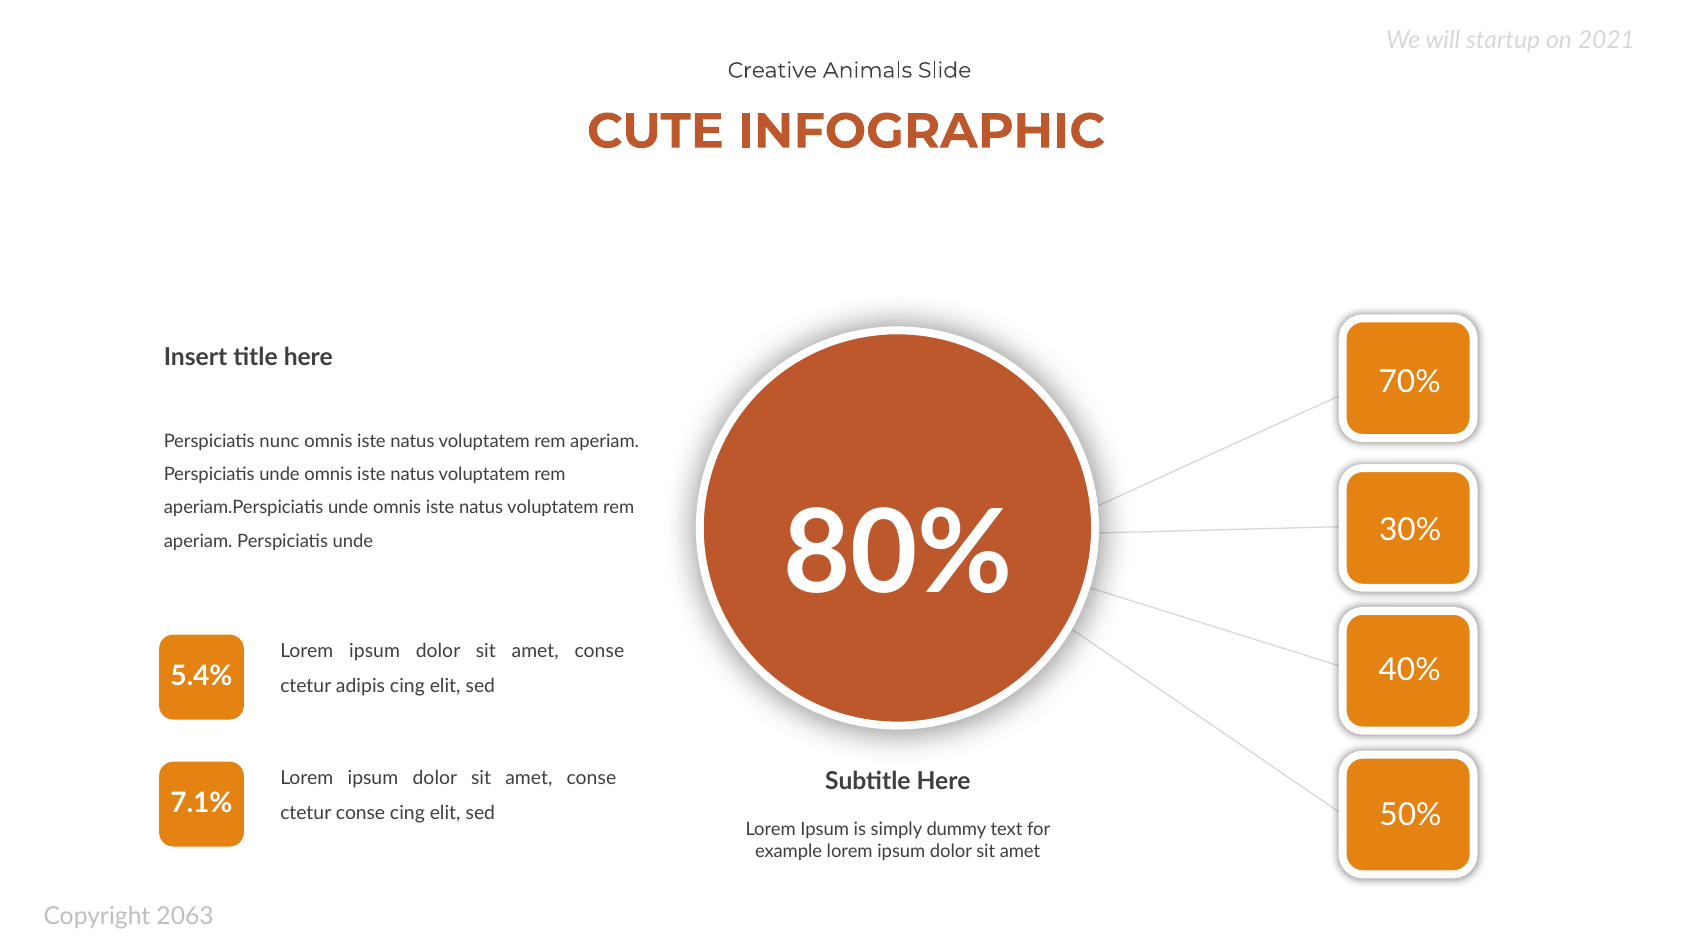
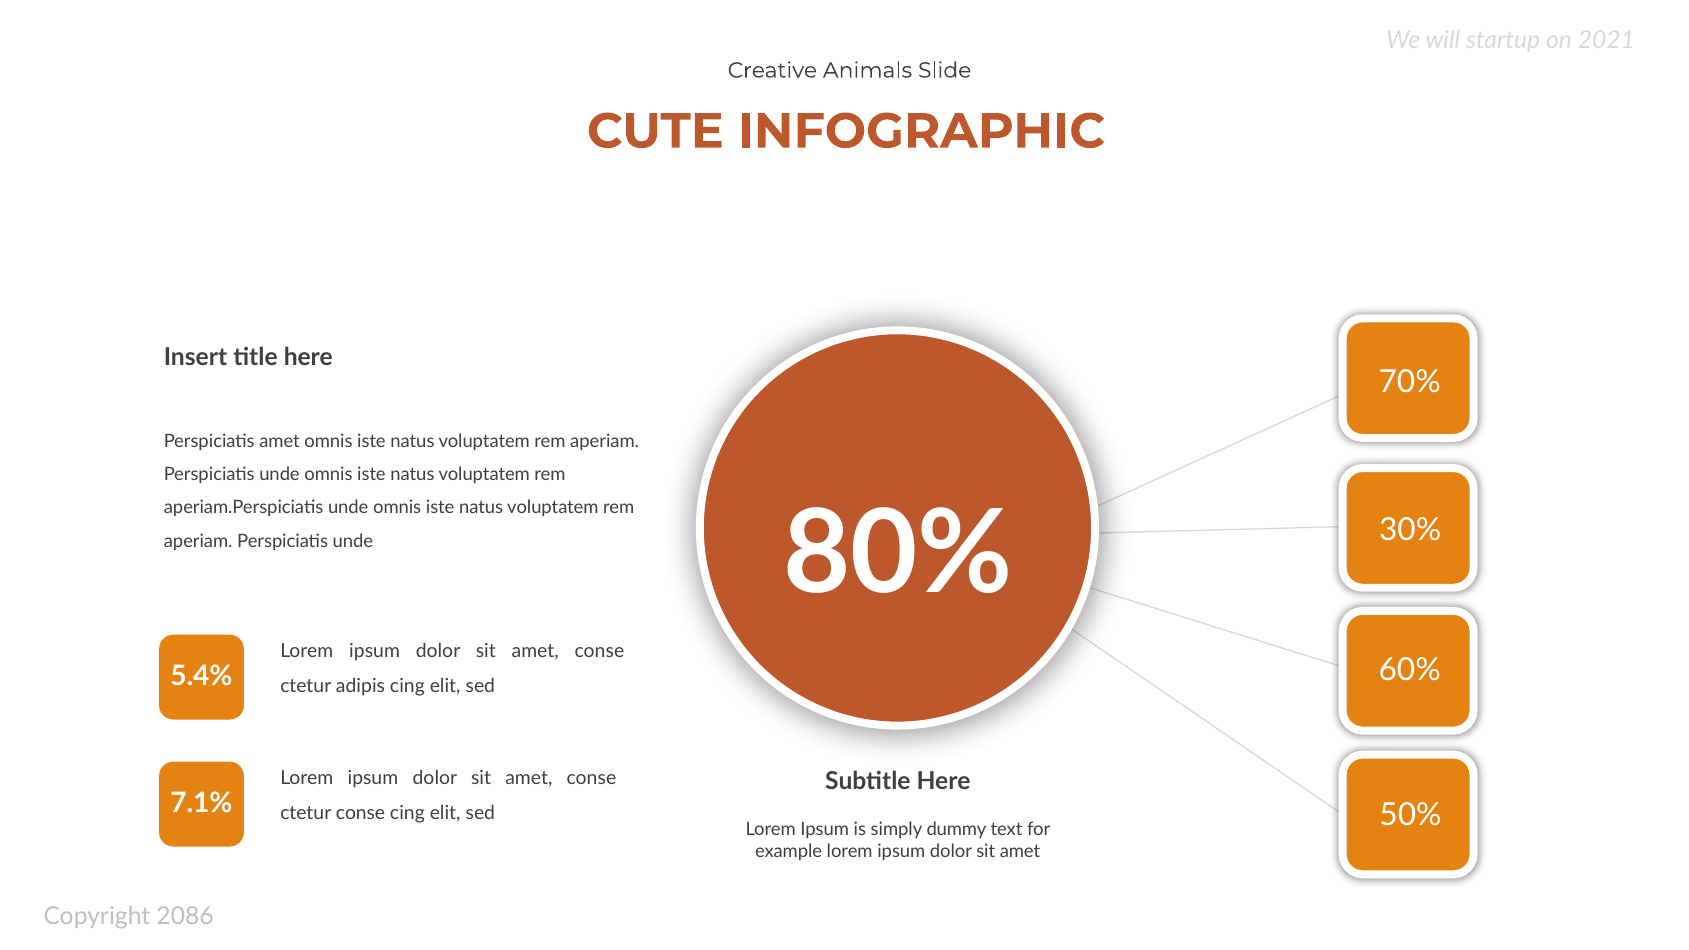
Perspiciatis nunc: nunc -> amet
40%: 40% -> 60%
2063: 2063 -> 2086
